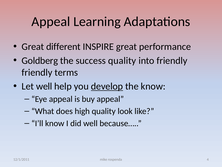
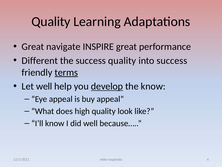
Appeal at (51, 21): Appeal -> Quality
different: different -> navigate
Goldberg: Goldberg -> Different
into friendly: friendly -> success
terms underline: none -> present
